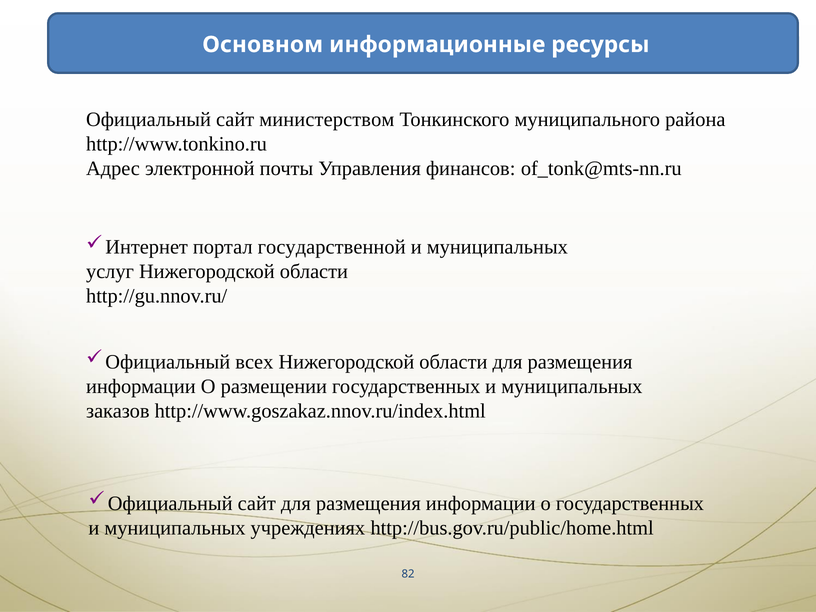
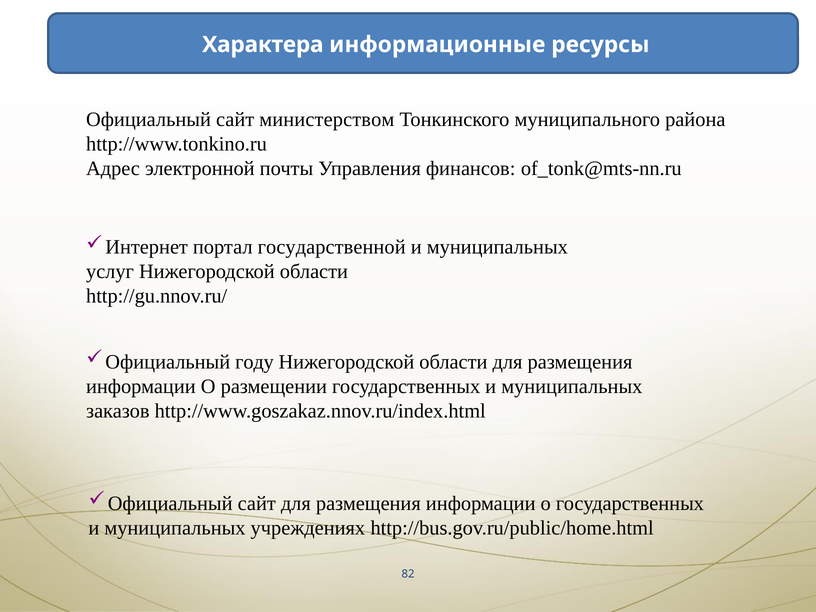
Основном: Основном -> Характера
всех: всех -> году
